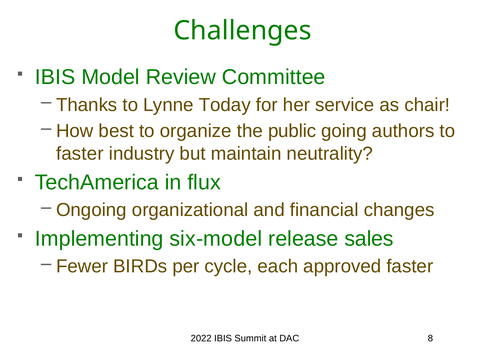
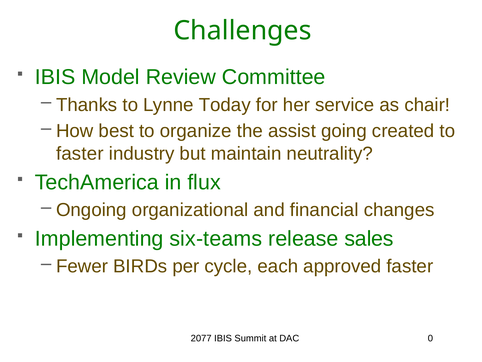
public: public -> assist
authors: authors -> created
six-model: six-model -> six-teams
2022: 2022 -> 2077
8: 8 -> 0
